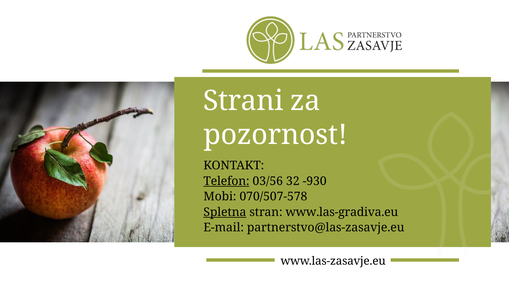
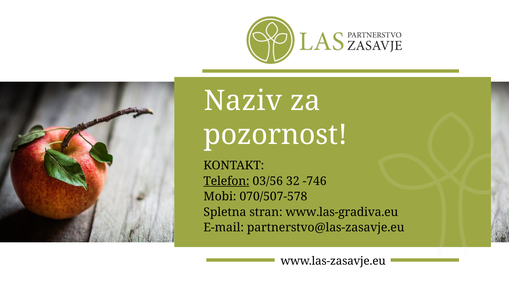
Strani: Strani -> Naziv
-930: -930 -> -746
Spletna underline: present -> none
